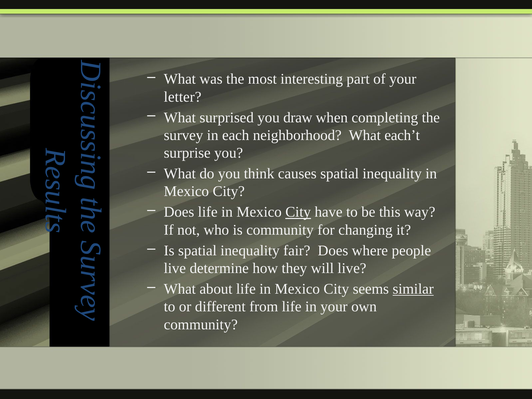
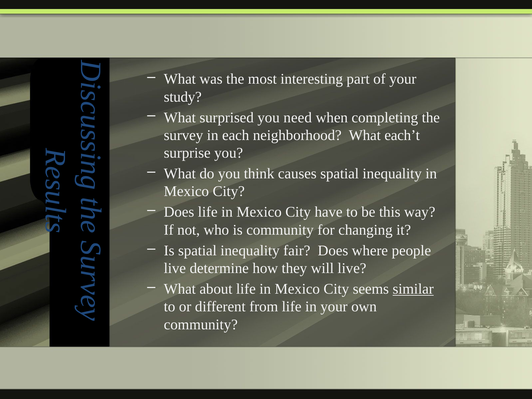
letter: letter -> study
draw: draw -> need
City at (298, 212) underline: present -> none
